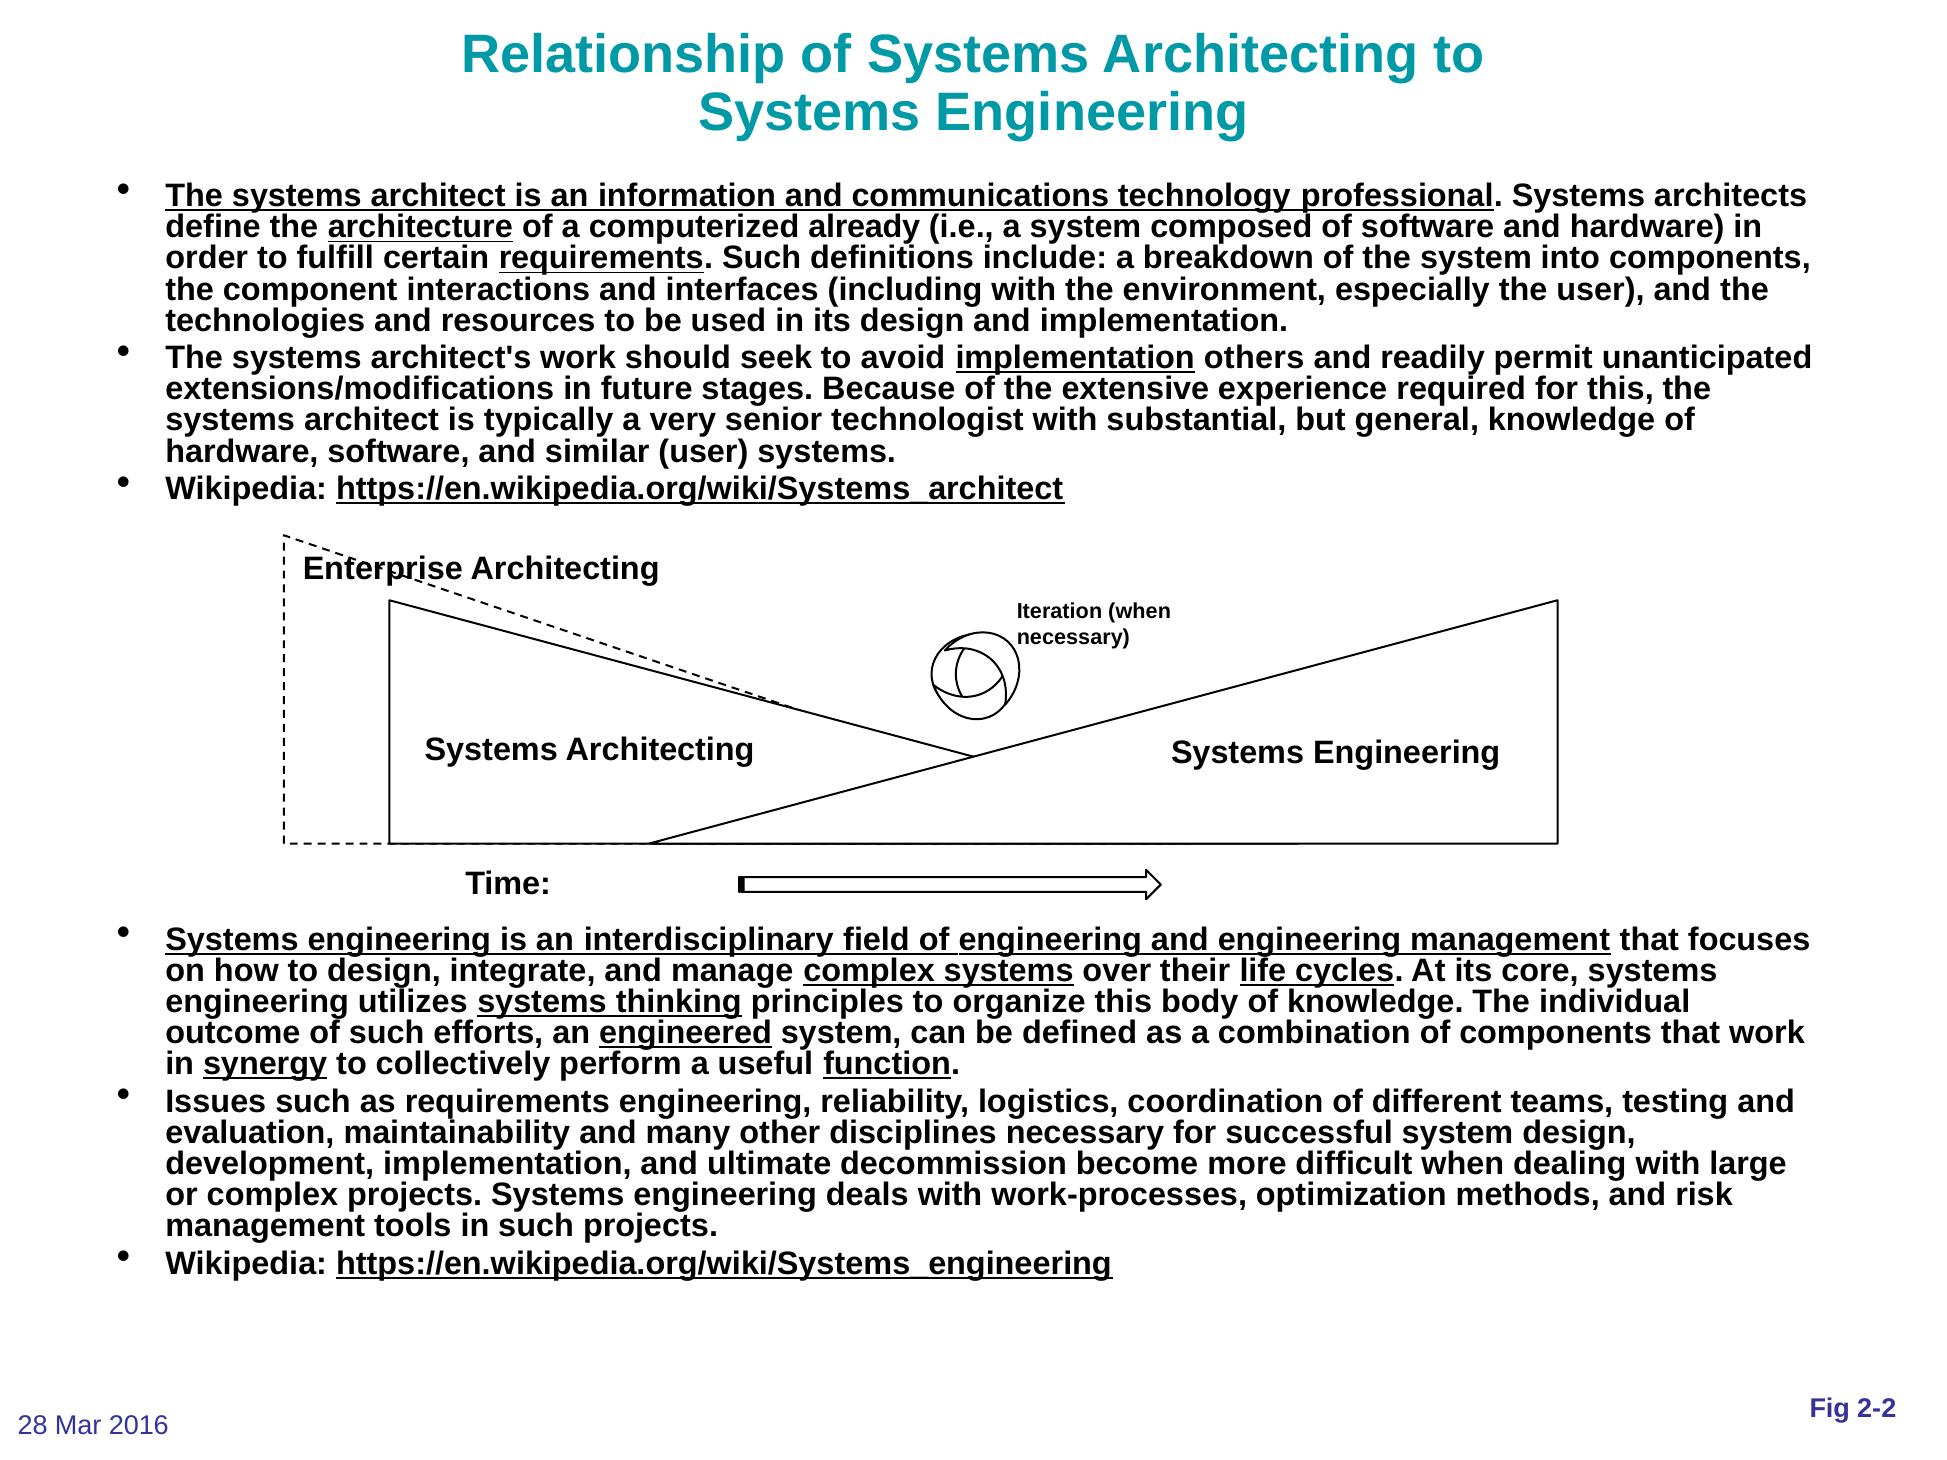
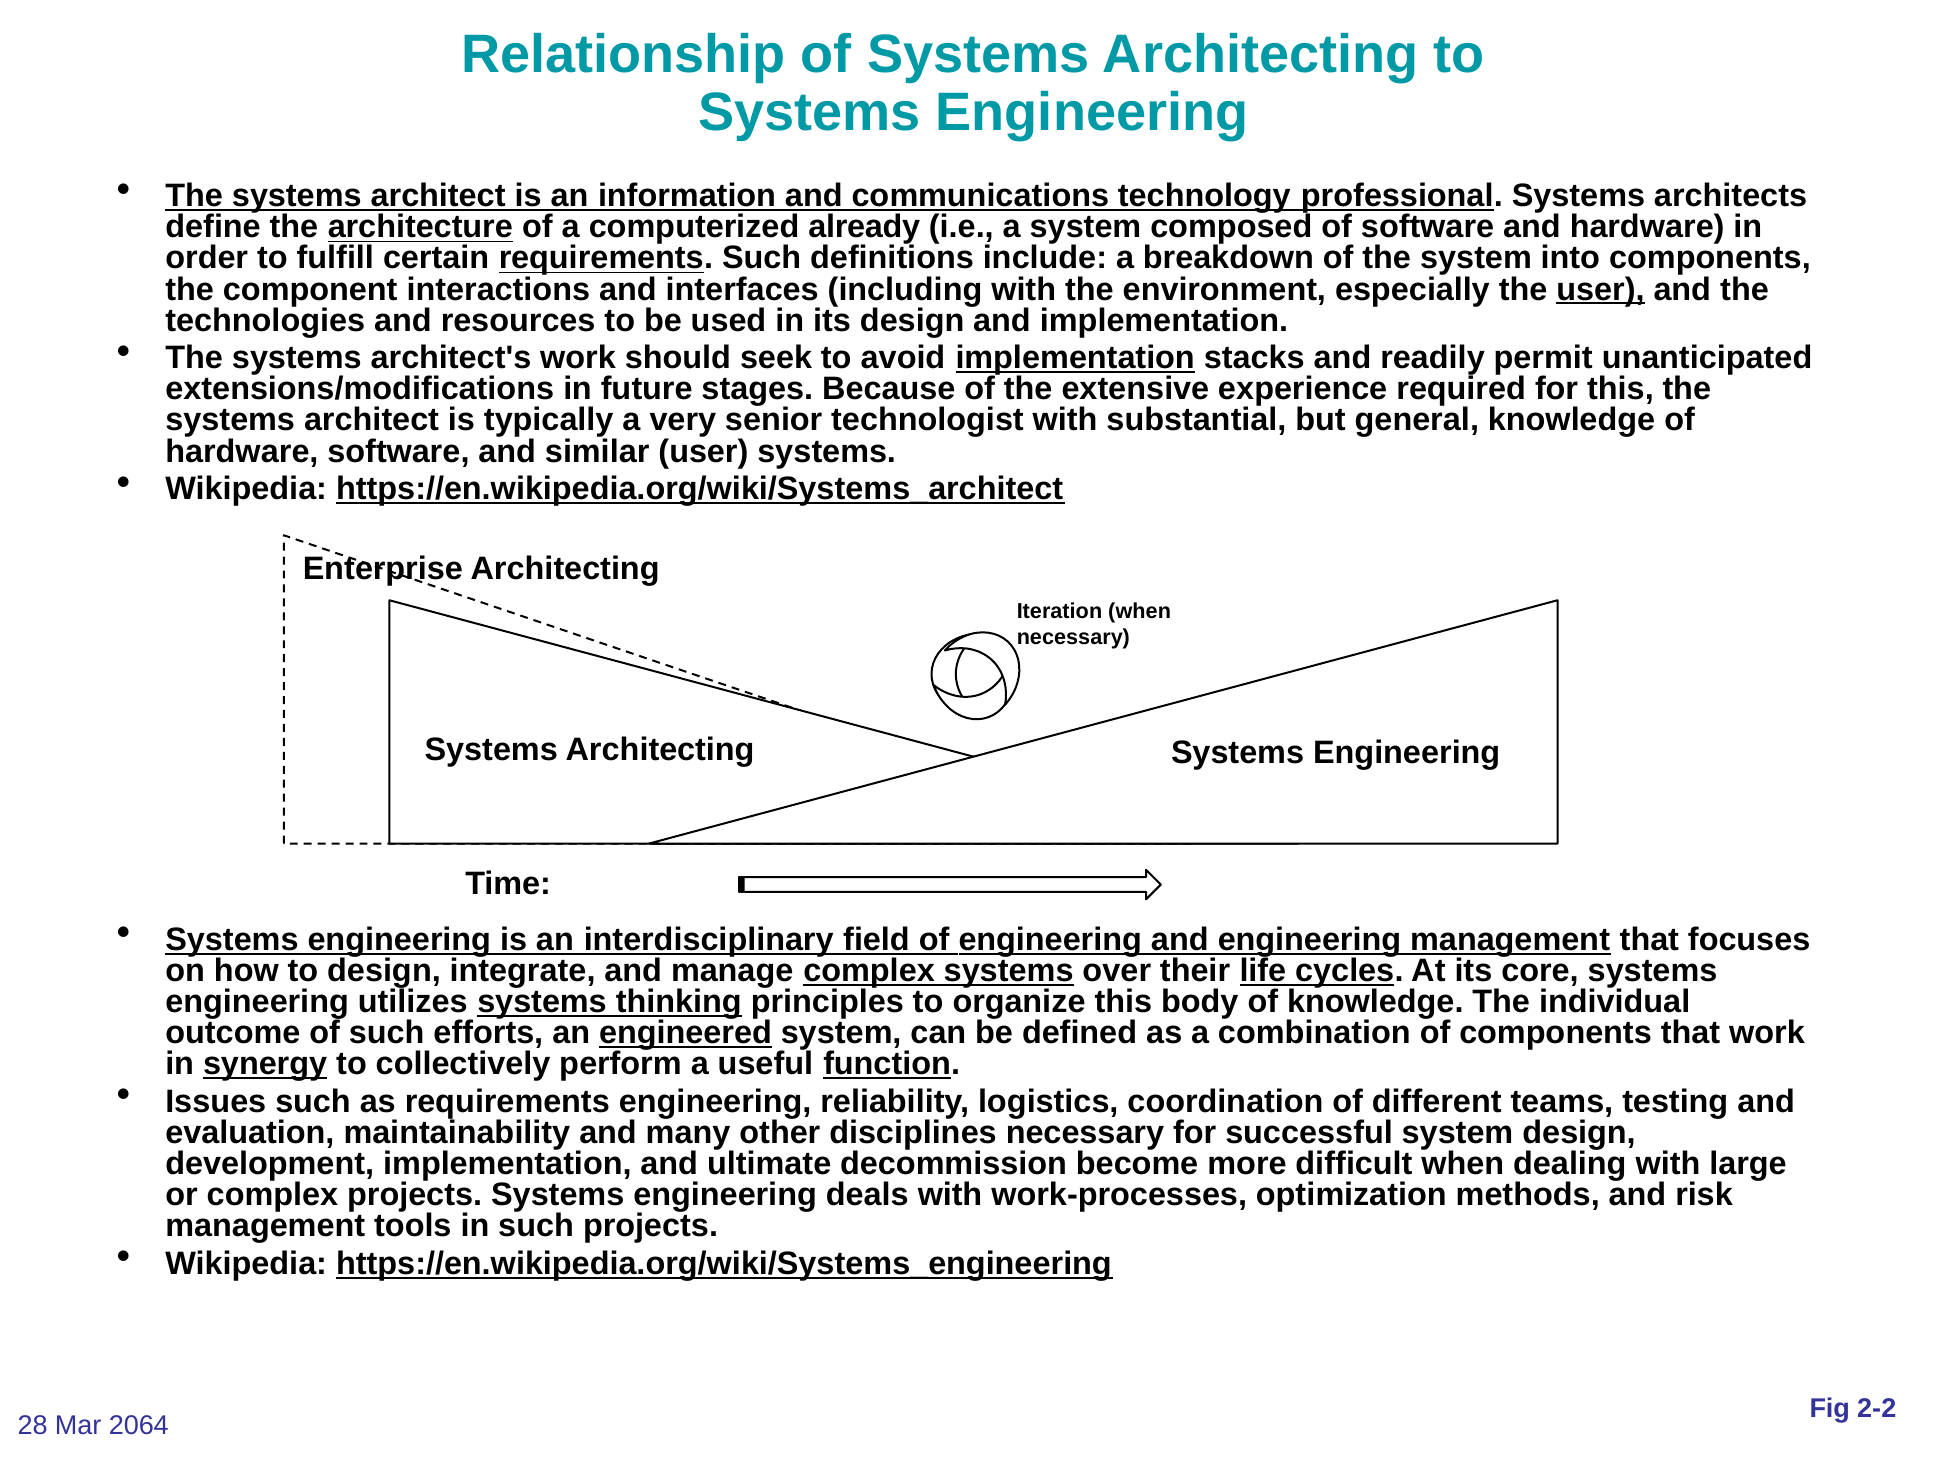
user at (1601, 289) underline: none -> present
others: others -> stacks
2016: 2016 -> 2064
